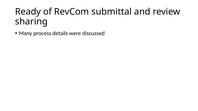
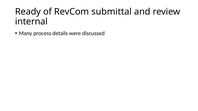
sharing: sharing -> internal
